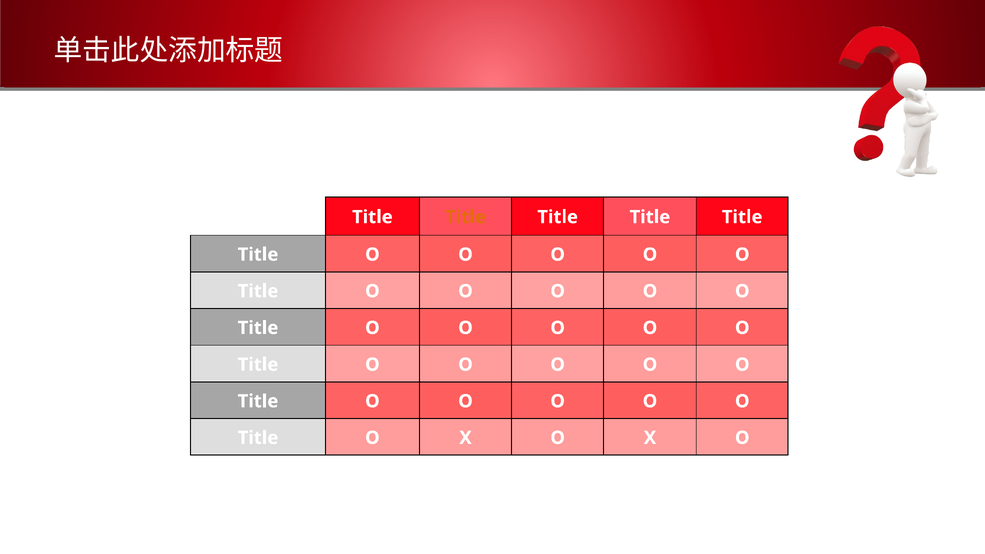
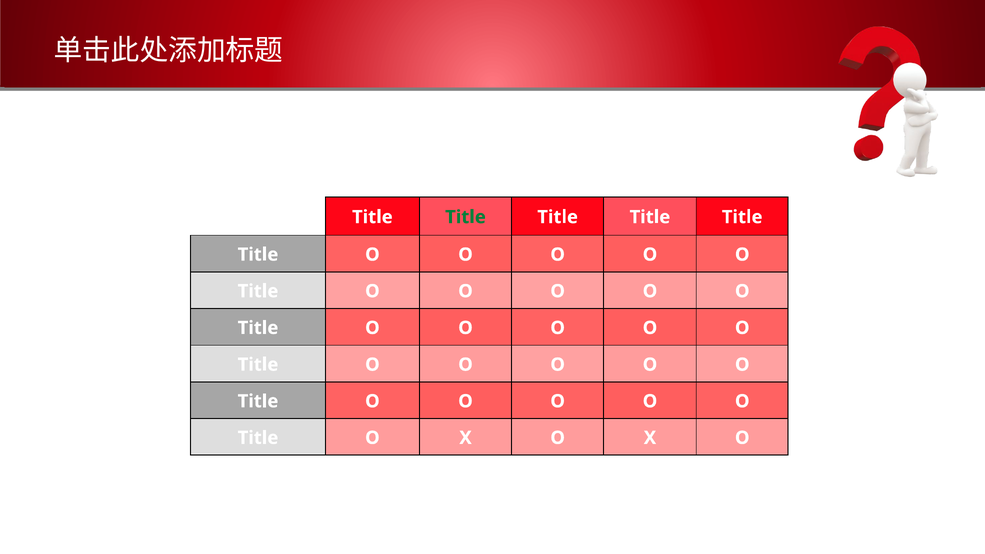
Title at (465, 217) colour: orange -> green
